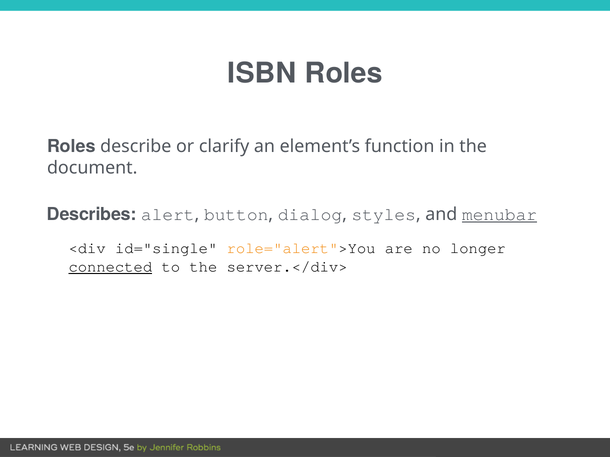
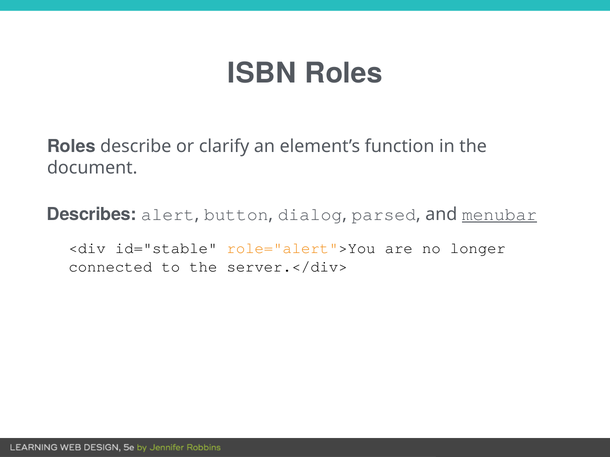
styles: styles -> parsed
id="single: id="single -> id="stable
connected underline: present -> none
